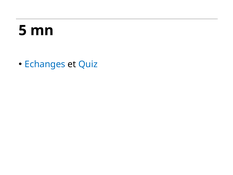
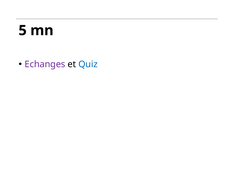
Echanges colour: blue -> purple
